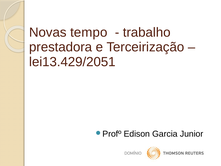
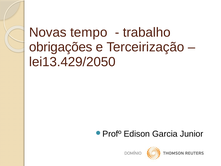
prestadora: prestadora -> obrigações
lei13.429/2051: lei13.429/2051 -> lei13.429/2050
